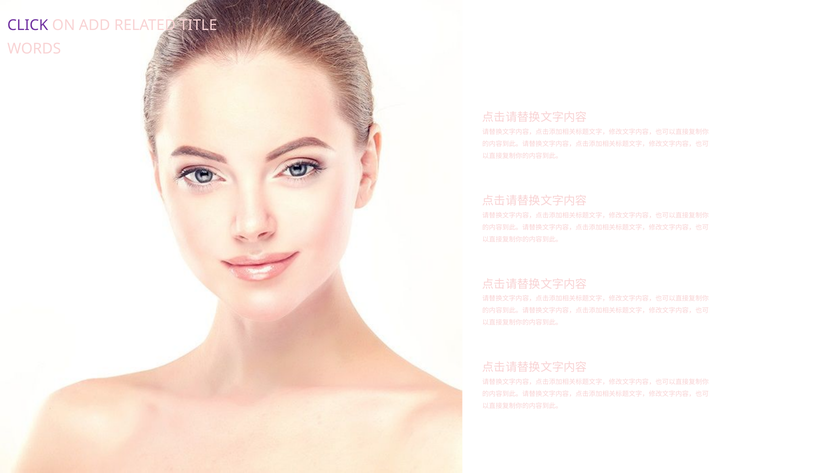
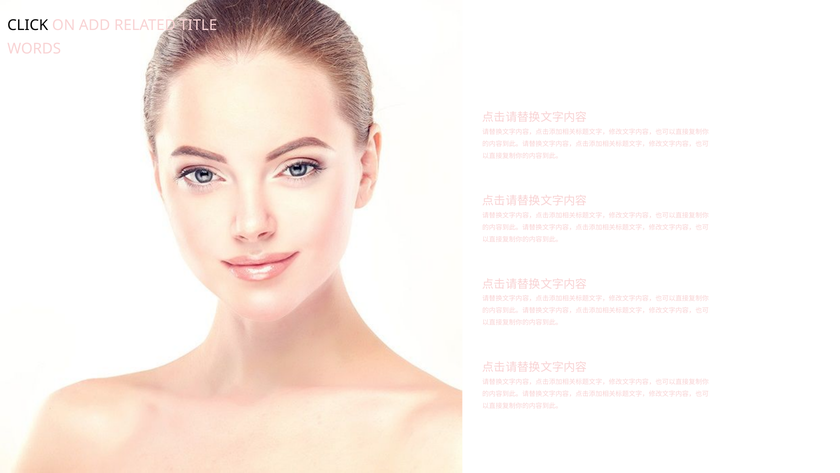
CLICK colour: purple -> black
